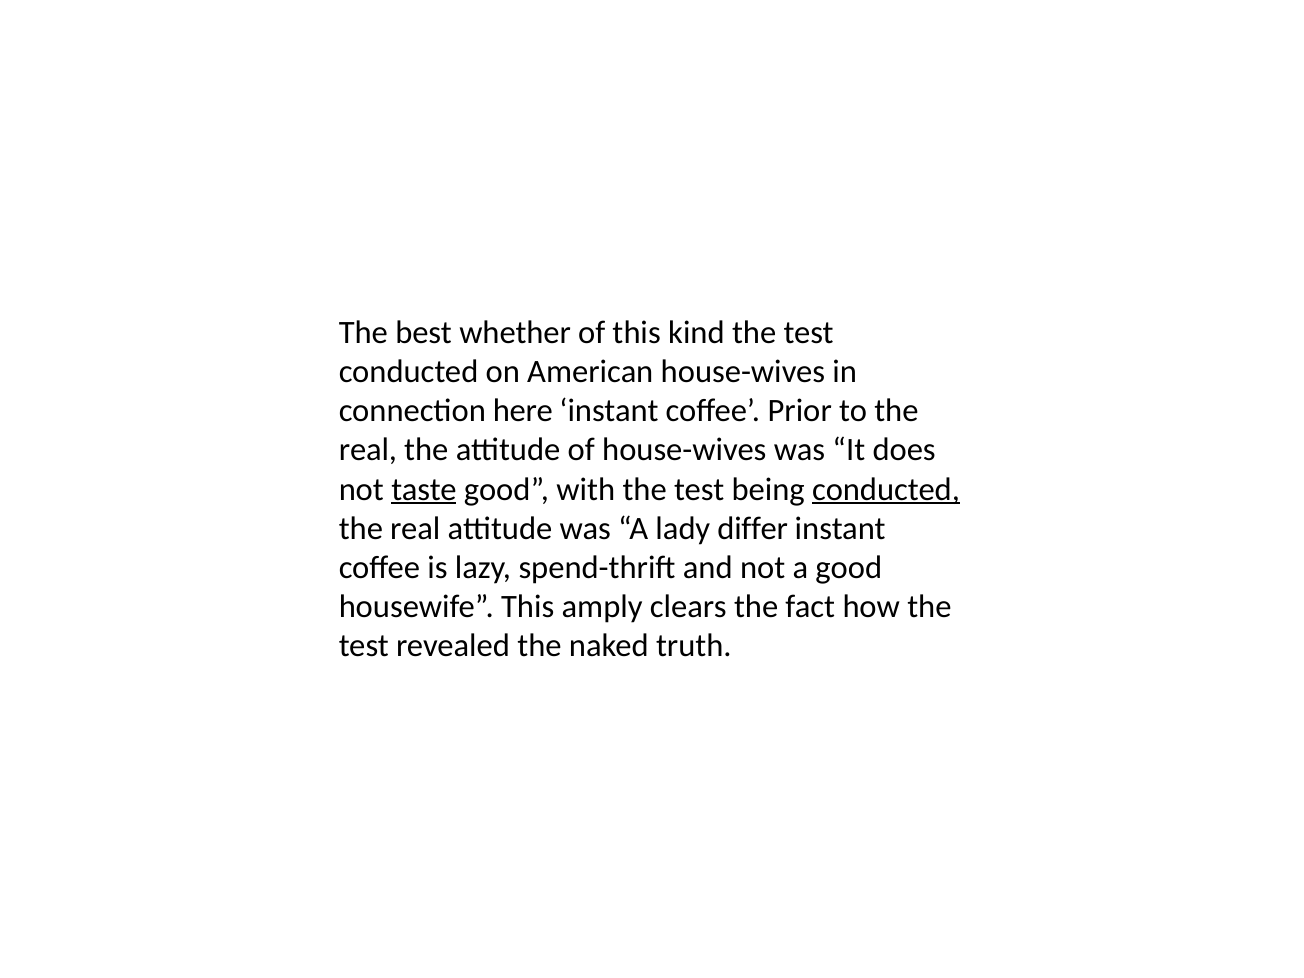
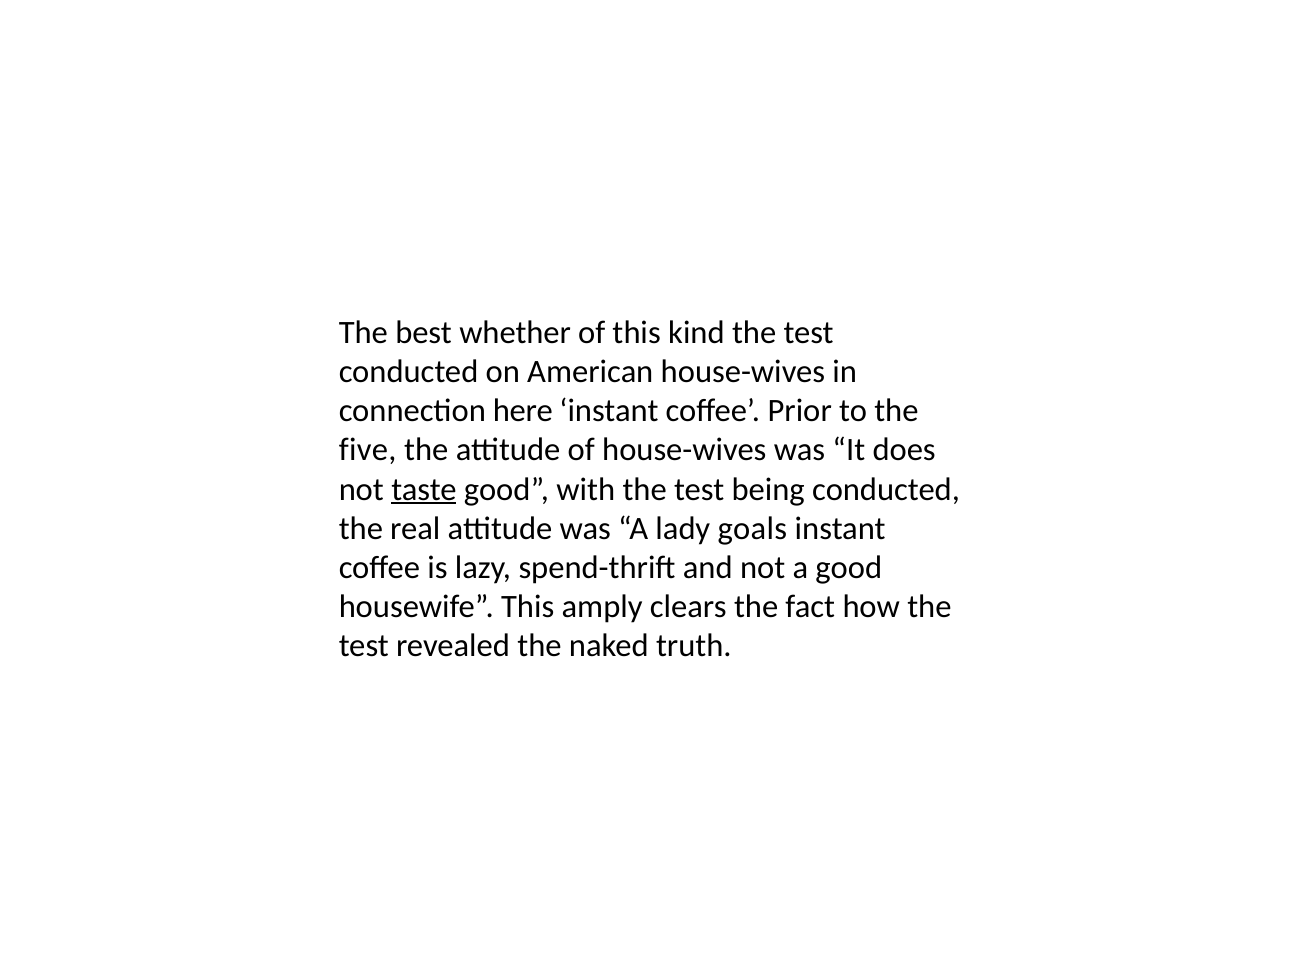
real at (368, 450): real -> five
conducted at (886, 489) underline: present -> none
differ: differ -> goals
